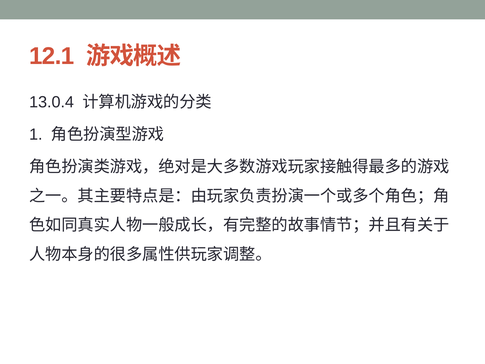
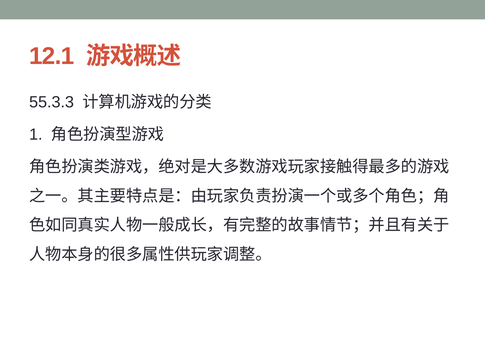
13.0.4: 13.0.4 -> 55.3.3
